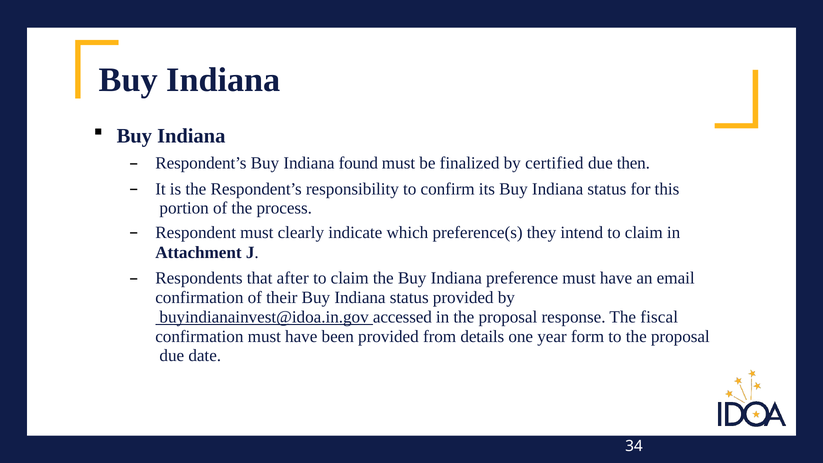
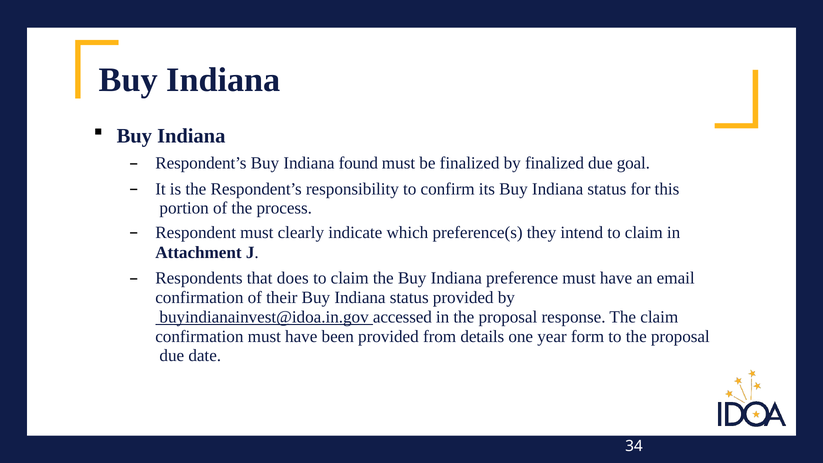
by certified: certified -> finalized
then: then -> goal
after: after -> does
The fiscal: fiscal -> claim
